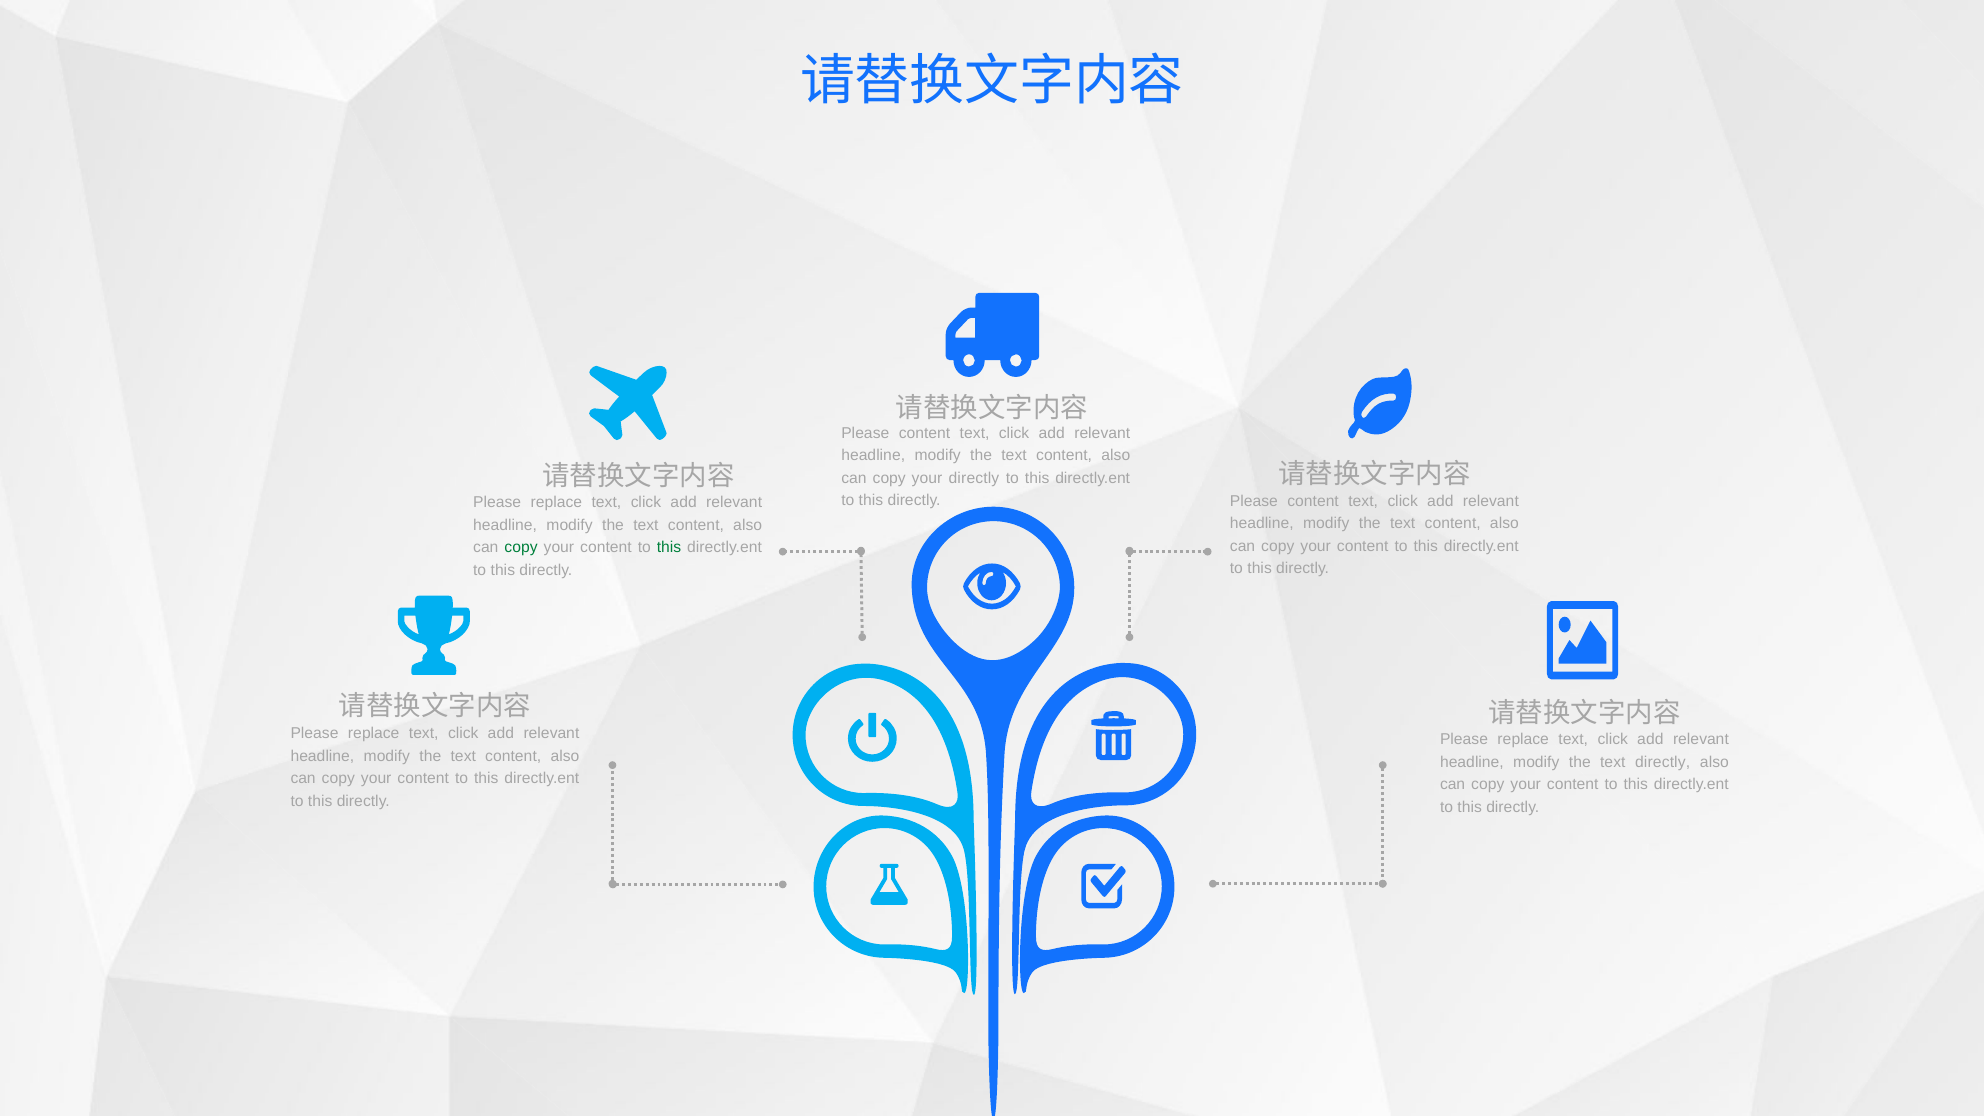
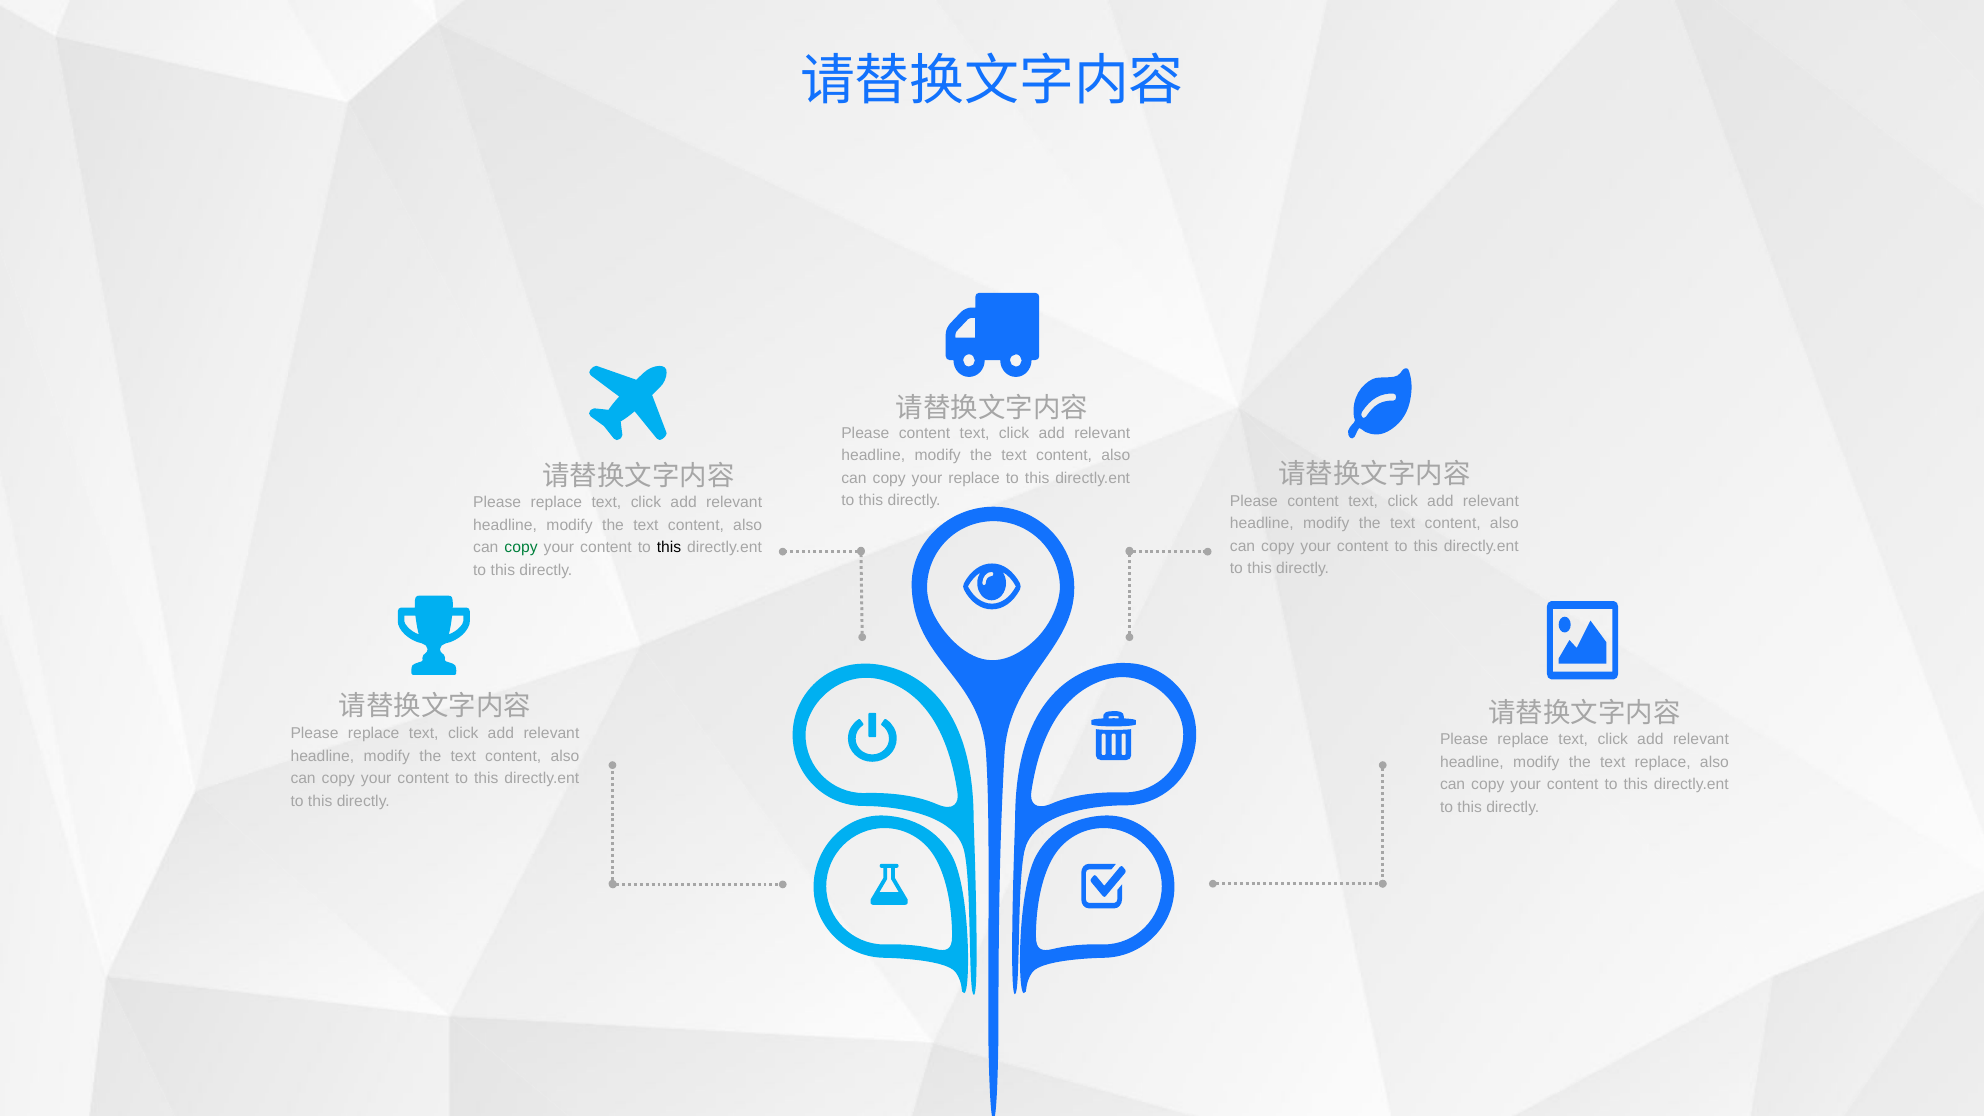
your directly: directly -> replace
this at (669, 548) colour: green -> black
text directly: directly -> replace
